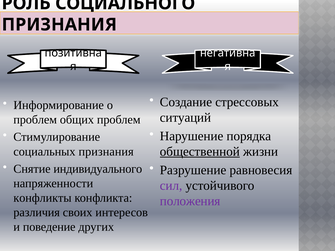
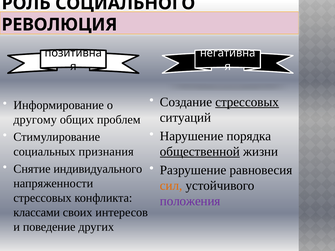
ПРИЗНАНИЯ at (59, 25): ПРИЗНАНИЯ -> РЕВОЛЮЦИЯ
стрессовых at (247, 102) underline: none -> present
проблем at (35, 120): проблем -> другому
сил colour: purple -> orange
конфликты at (42, 198): конфликты -> стрессовых
различия: различия -> классами
